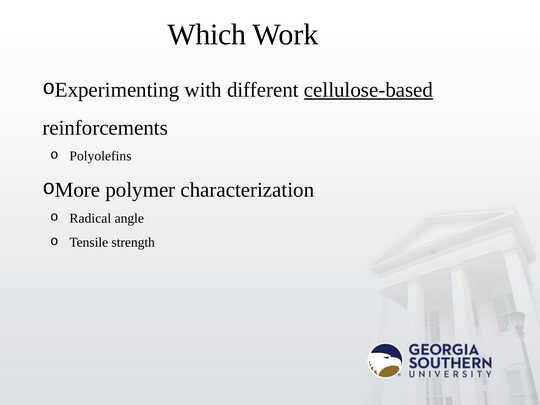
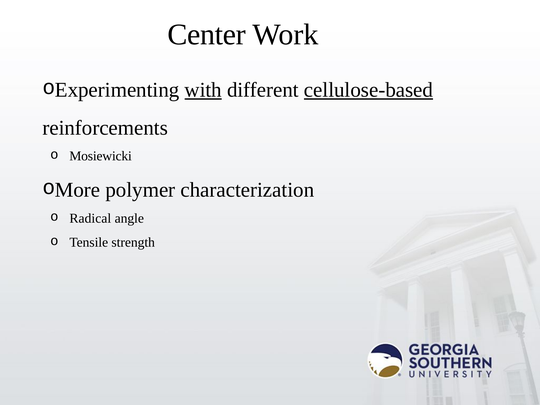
Which: Which -> Center
with underline: none -> present
Polyolefins: Polyolefins -> Mosiewicki
